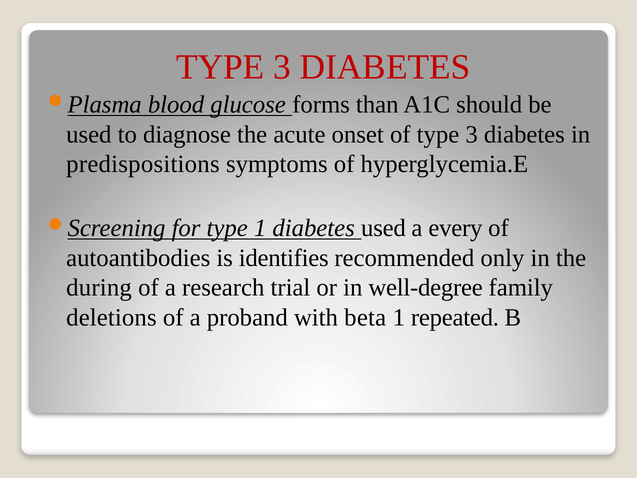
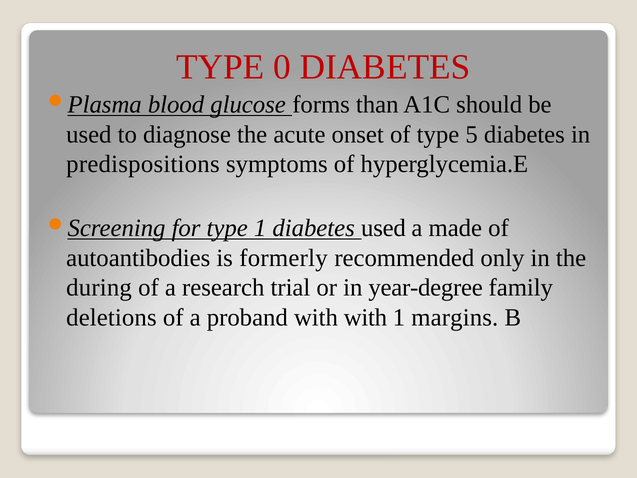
3 at (282, 67): 3 -> 0
of type 3: 3 -> 5
every: every -> made
identifies: identifies -> formerly
well-degree: well-degree -> year-degree
with beta: beta -> with
repeated: repeated -> margins
